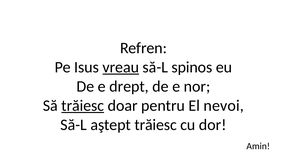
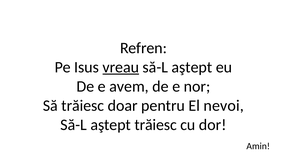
spinos at (192, 67): spinos -> aştept
drept: drept -> avem
trăiesc at (83, 105) underline: present -> none
